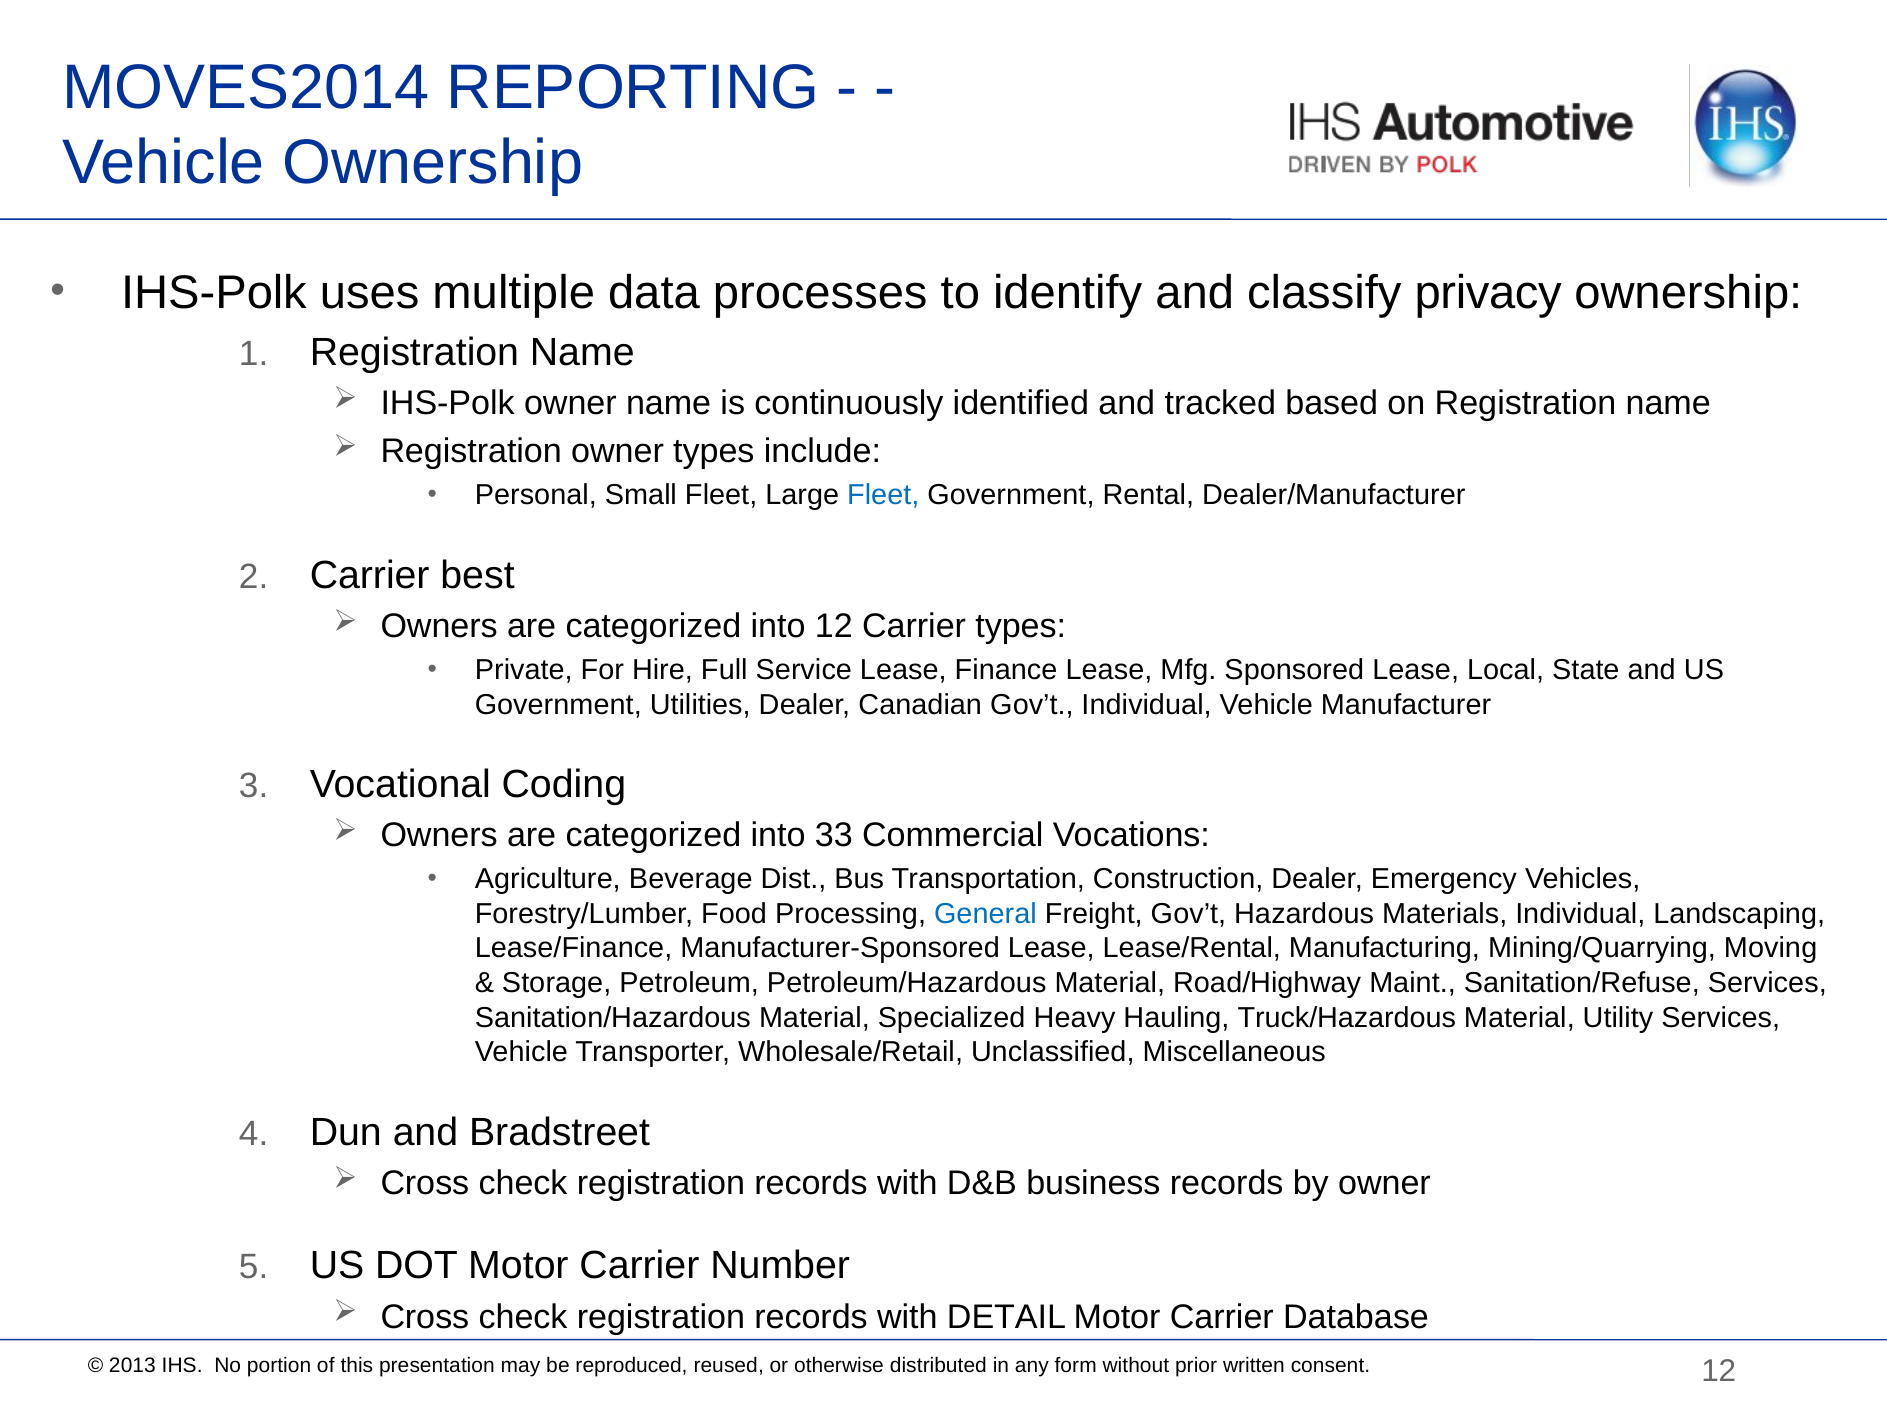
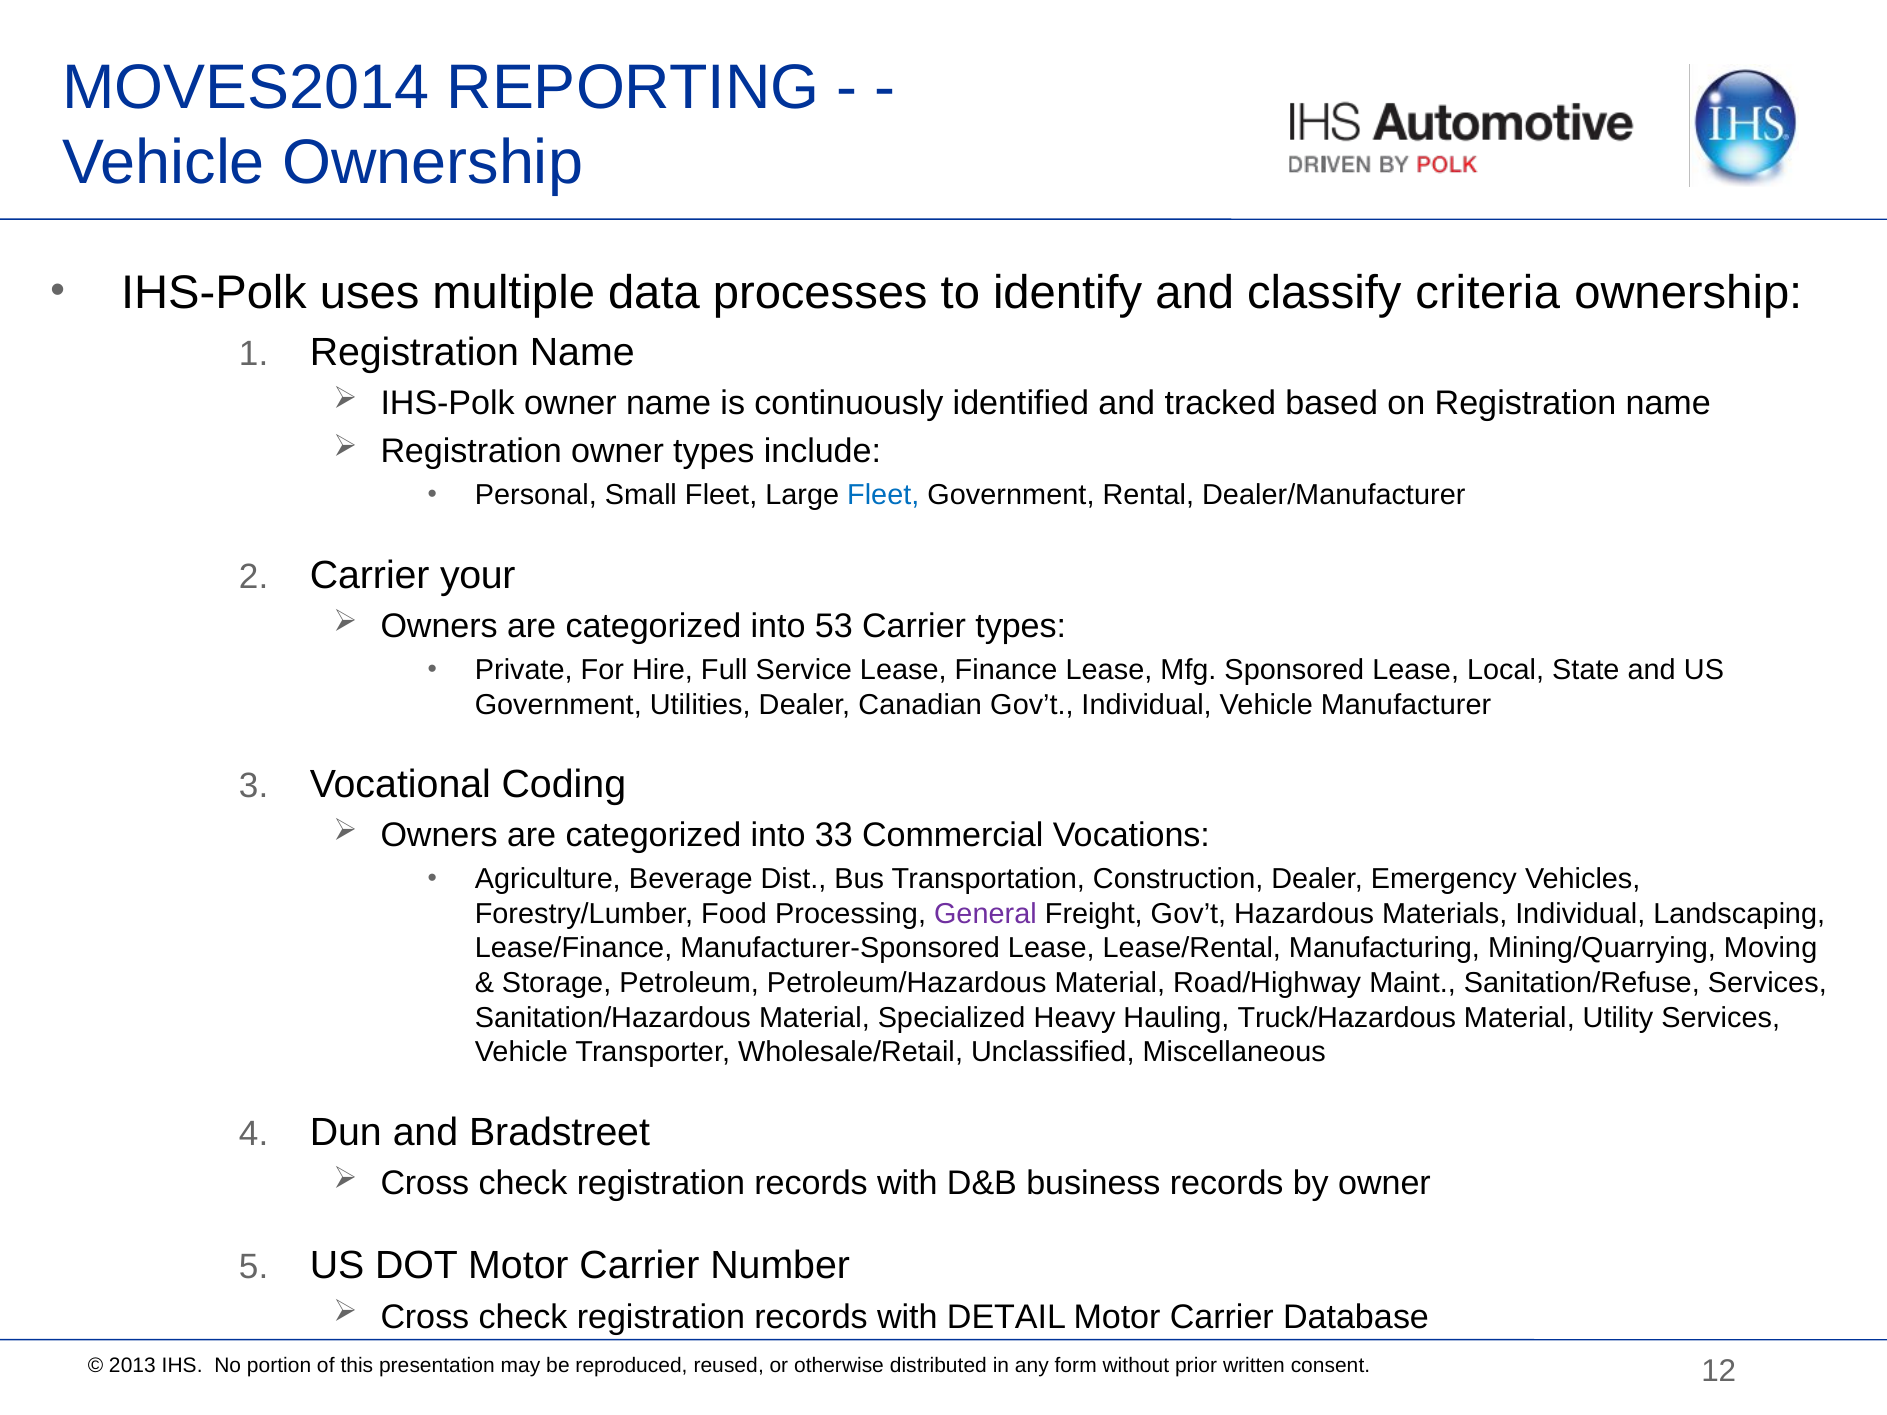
privacy: privacy -> criteria
best: best -> your
into 12: 12 -> 53
General colour: blue -> purple
